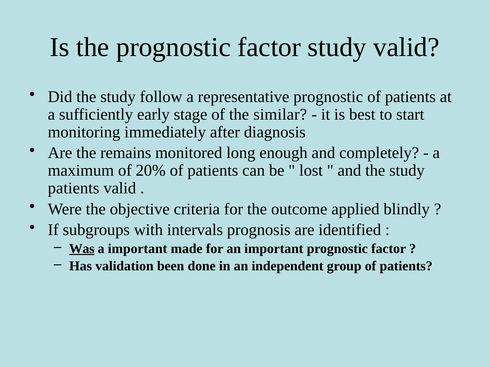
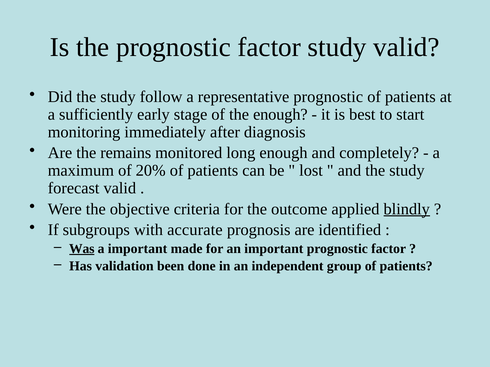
the similar: similar -> enough
patients at (74, 188): patients -> forecast
blindly underline: none -> present
intervals: intervals -> accurate
